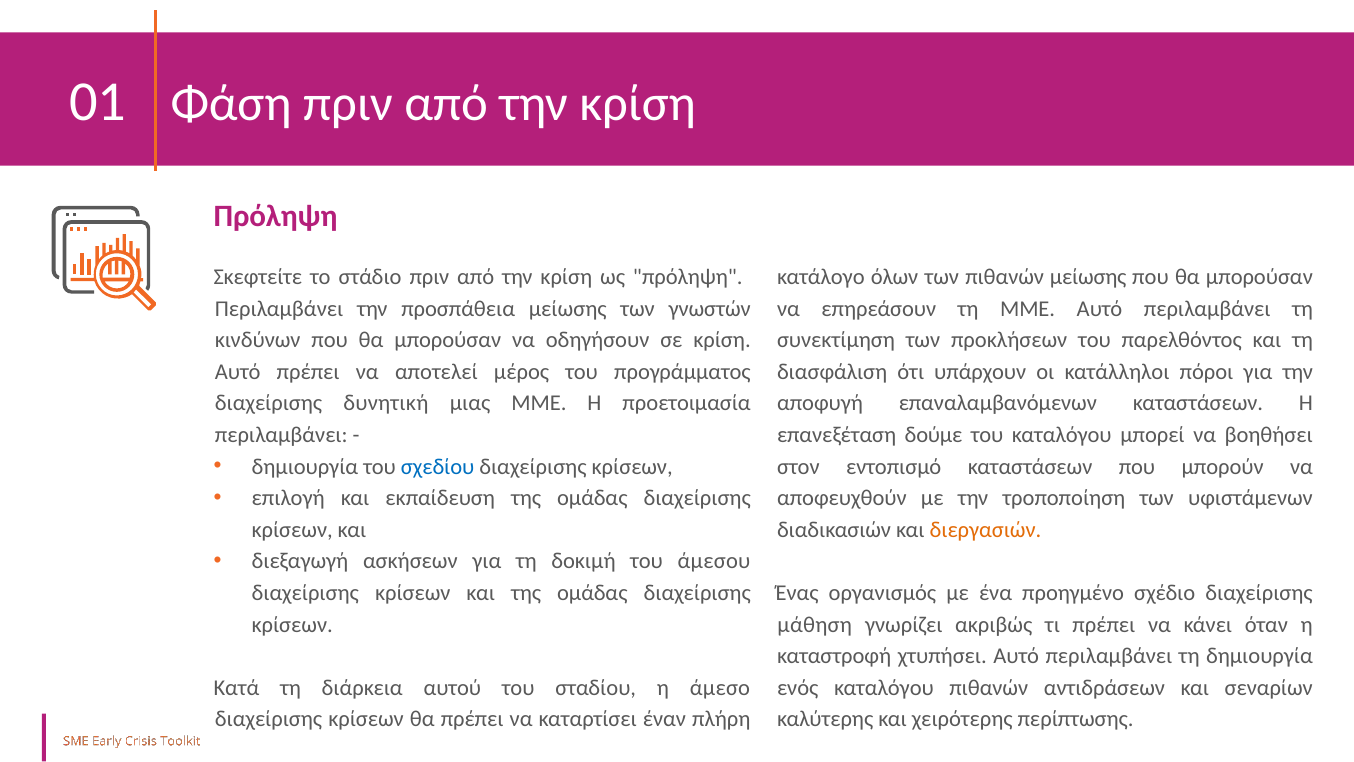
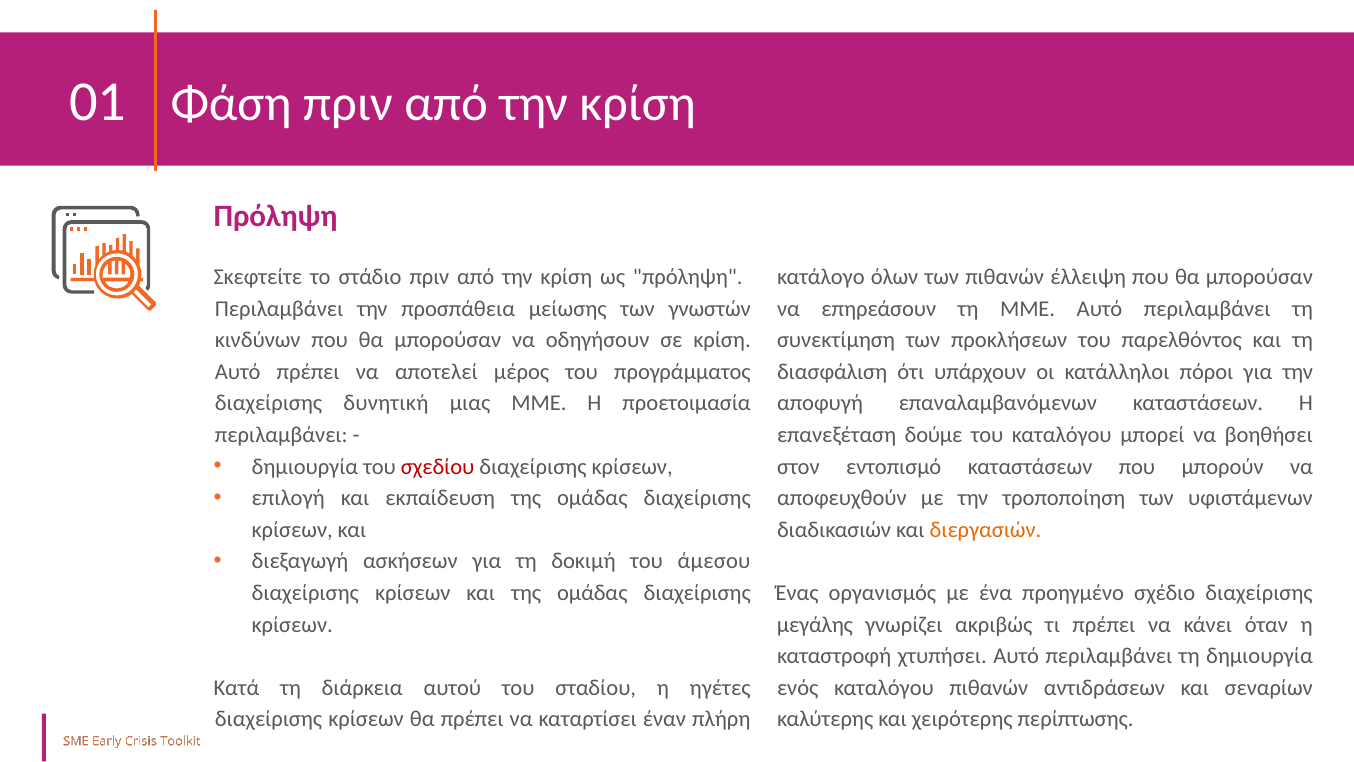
πιθανών μείωσης: μείωσης -> έλλειψη
σχεδίου colour: blue -> red
μάθηση: μάθηση -> μεγάλης
άμεσο: άμεσο -> ηγέτες
